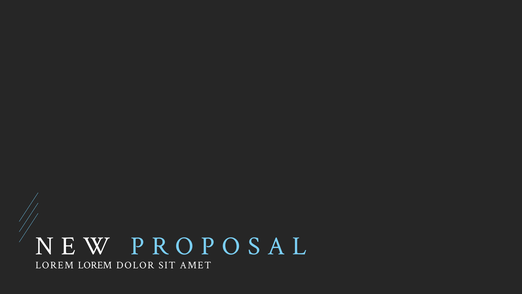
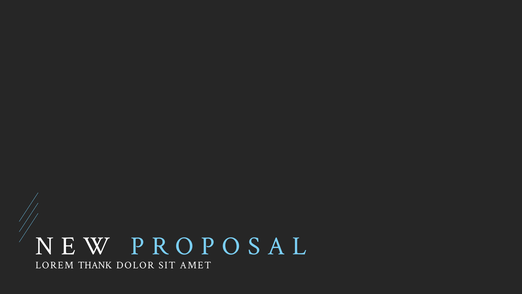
LOREM LOREM: LOREM -> THANK
